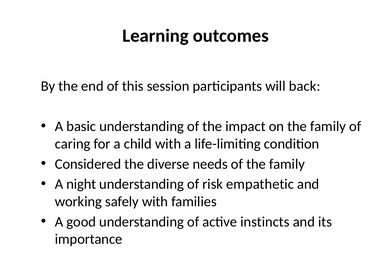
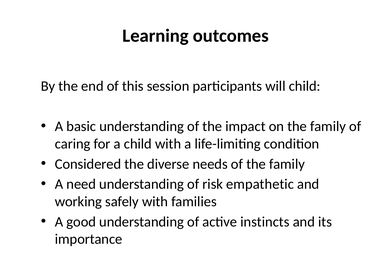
will back: back -> child
night: night -> need
